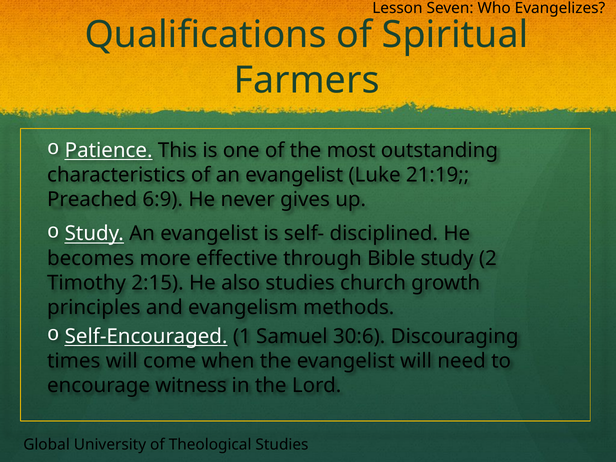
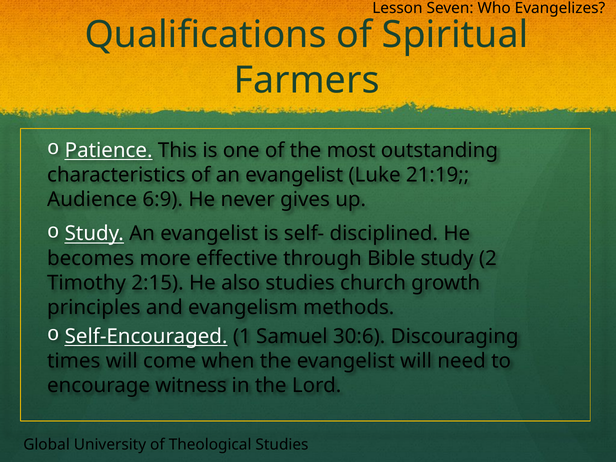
Preached: Preached -> Audience
